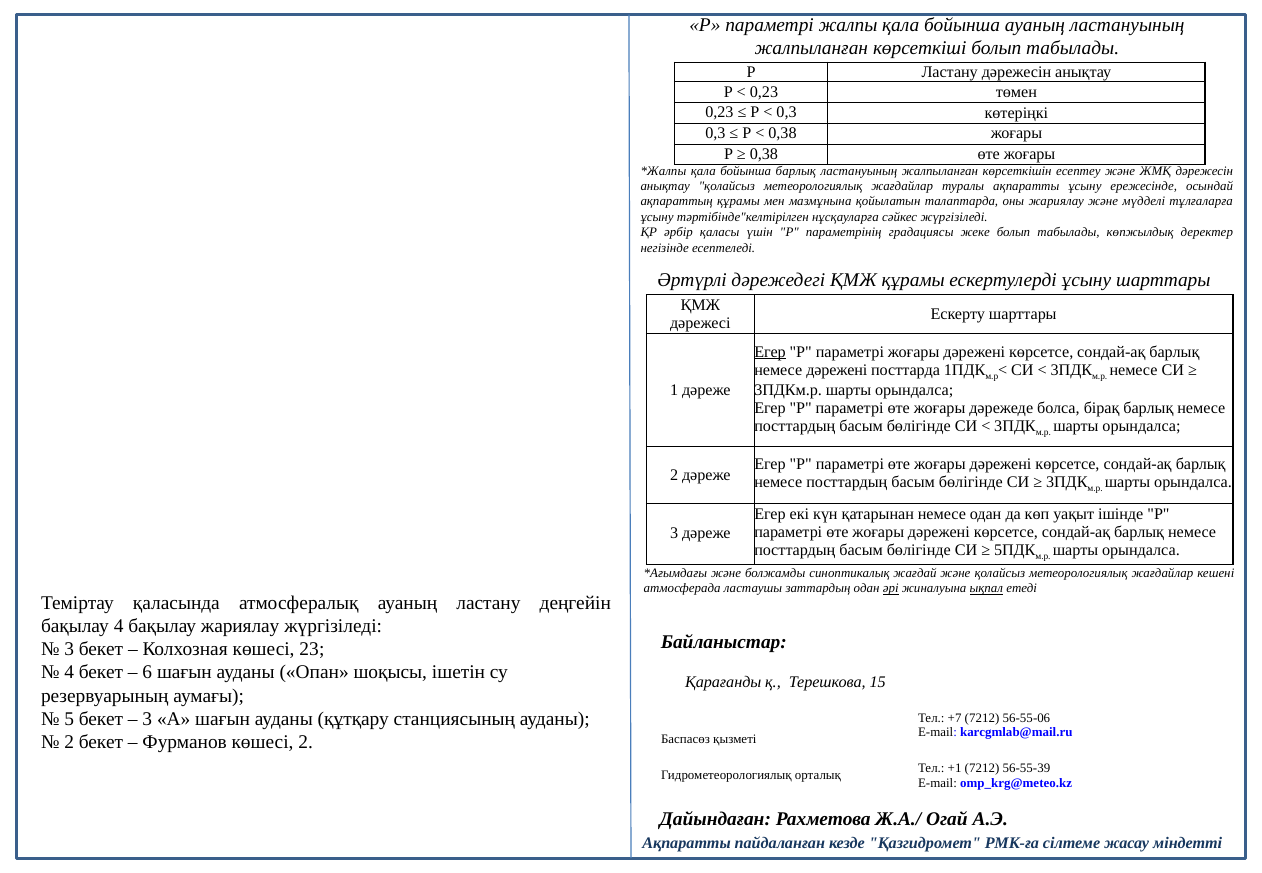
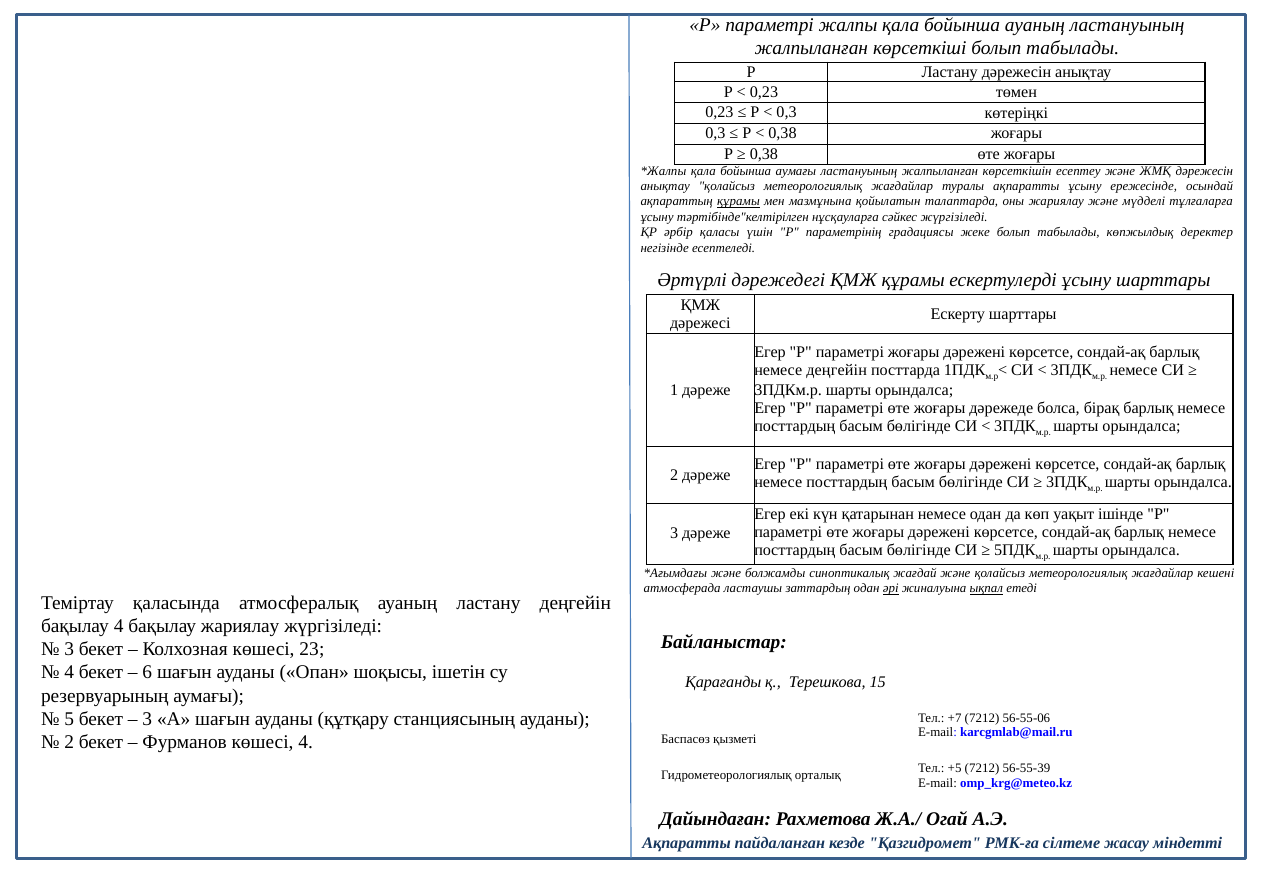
бойынша барлық: барлық -> аумағы
құрамы at (738, 202) underline: none -> present
Егер at (770, 352) underline: present -> none
немесе дәрежені: дәрежені -> деңгейін
көшесі 2: 2 -> 4
+1: +1 -> +5
